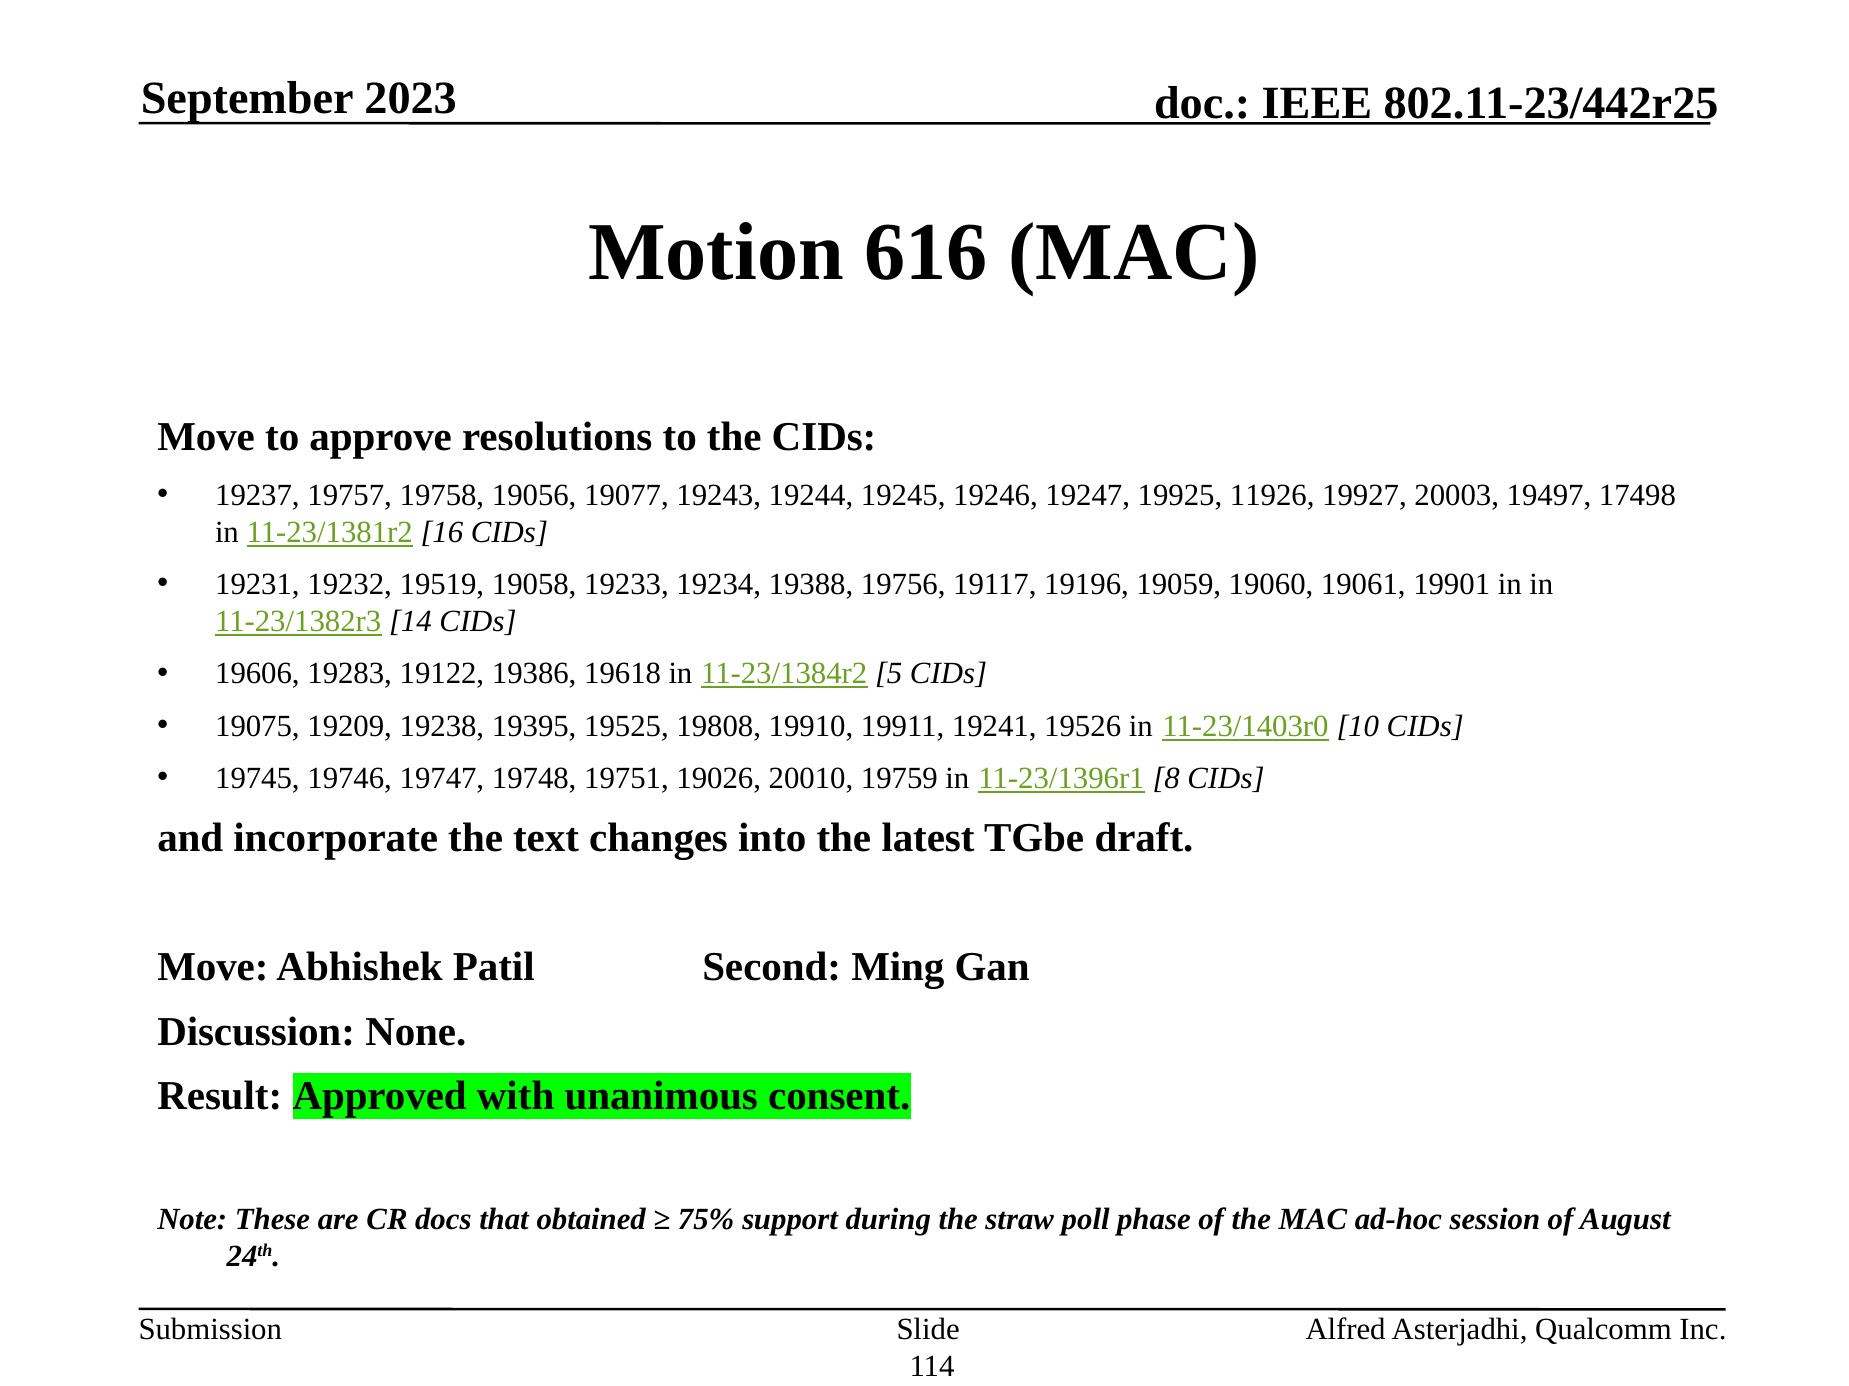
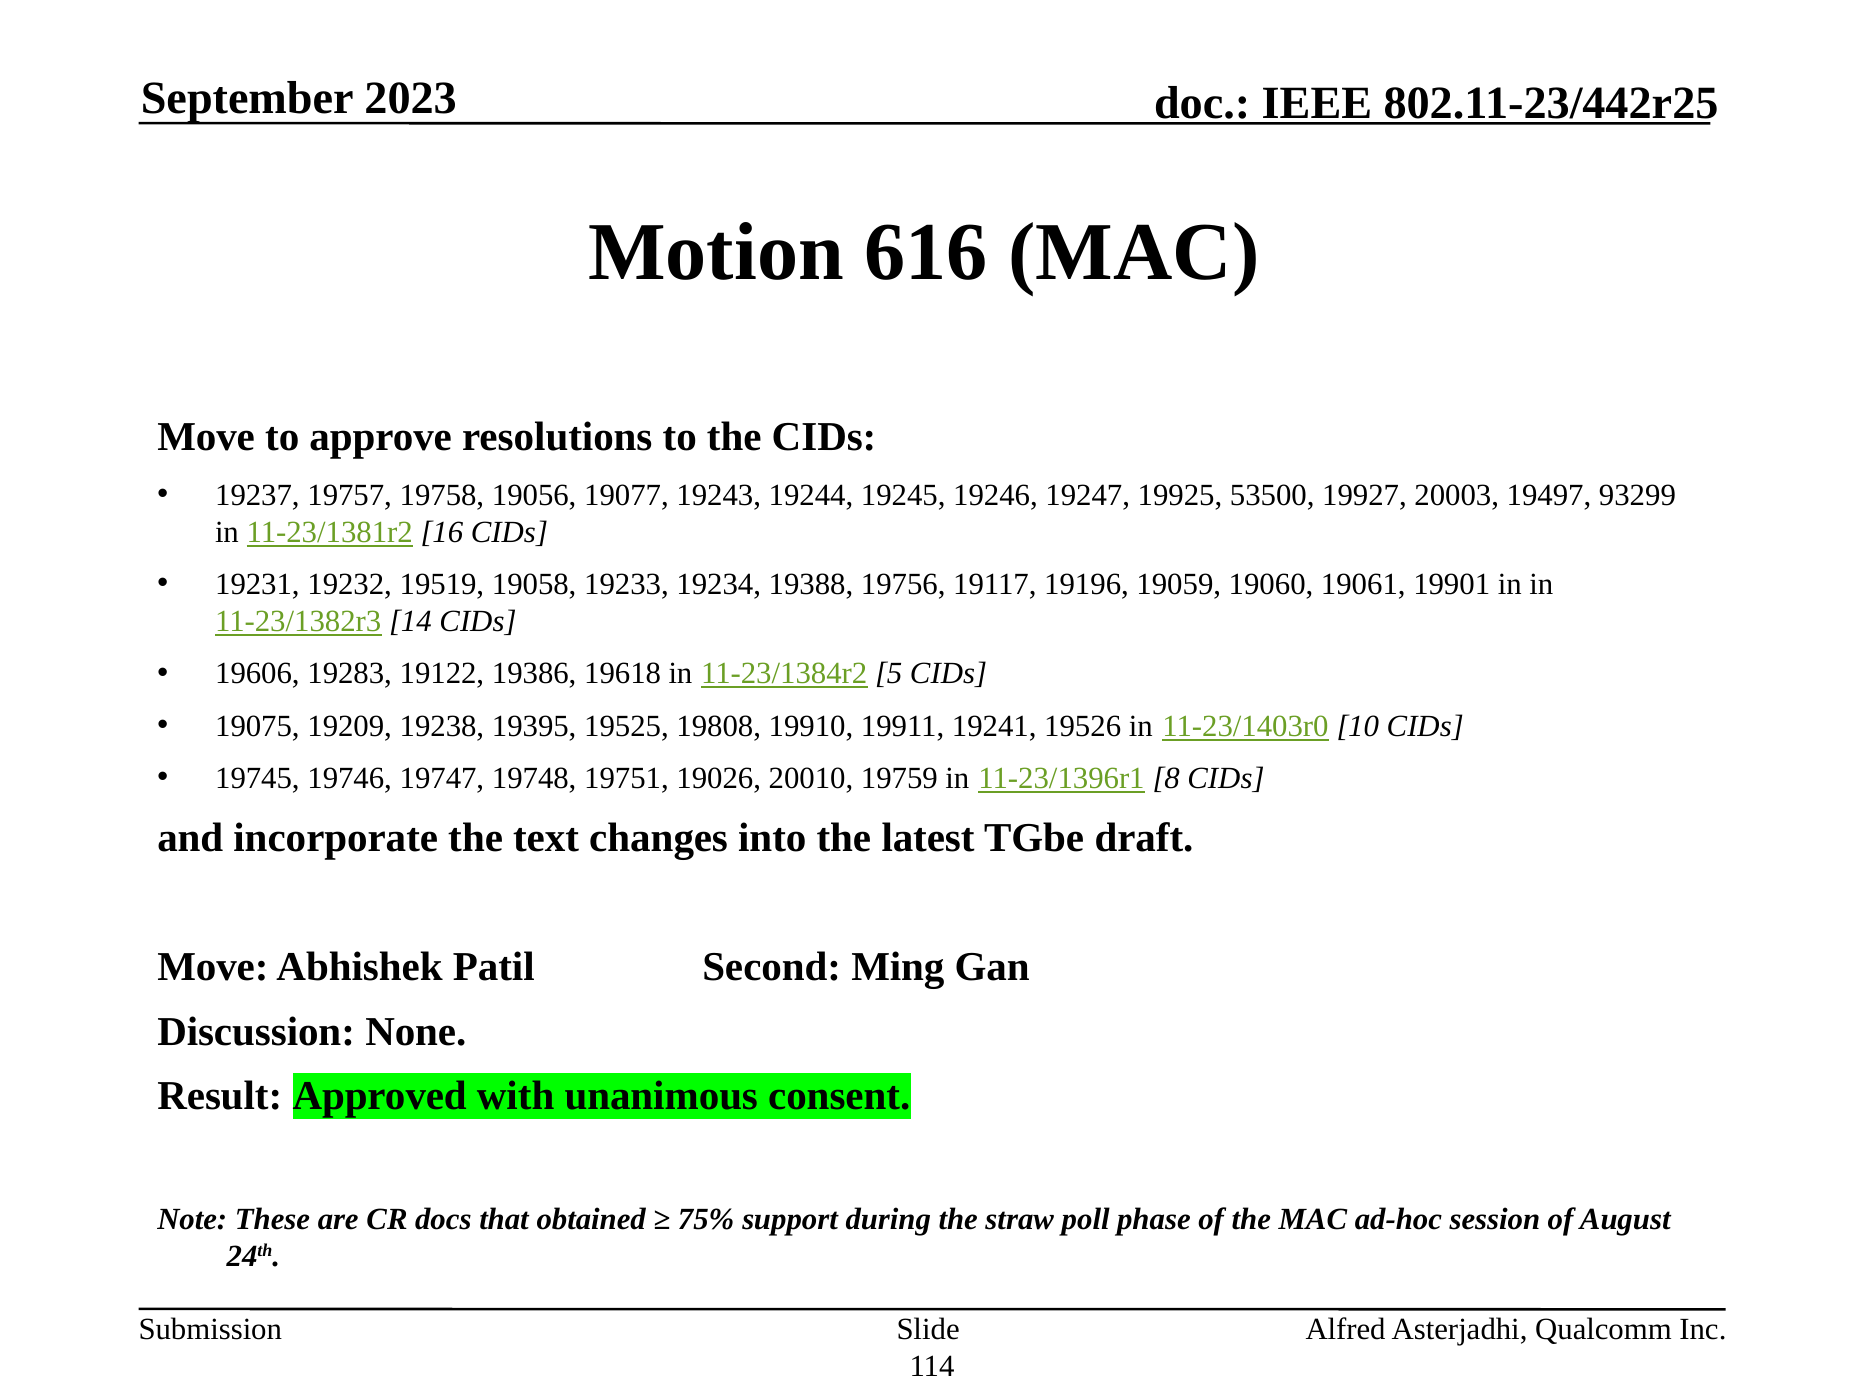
11926: 11926 -> 53500
17498: 17498 -> 93299
